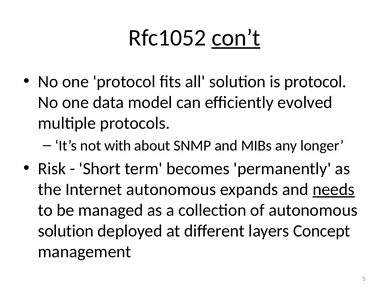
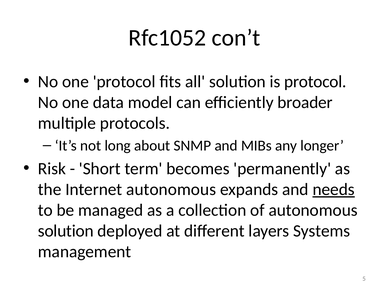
con’t underline: present -> none
evolved: evolved -> broader
with: with -> long
Concept: Concept -> Systems
